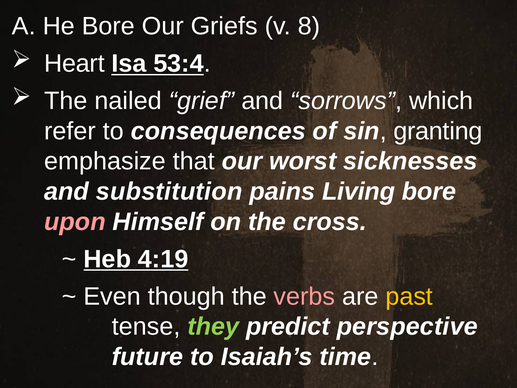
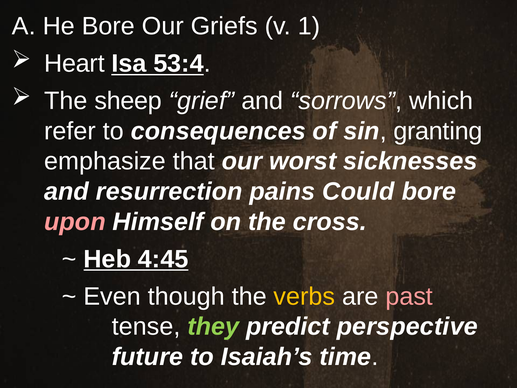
8: 8 -> 1
nailed: nailed -> sheep
substitution: substitution -> resurrection
Living: Living -> Could
4:19: 4:19 -> 4:45
verbs colour: pink -> yellow
past colour: yellow -> pink
